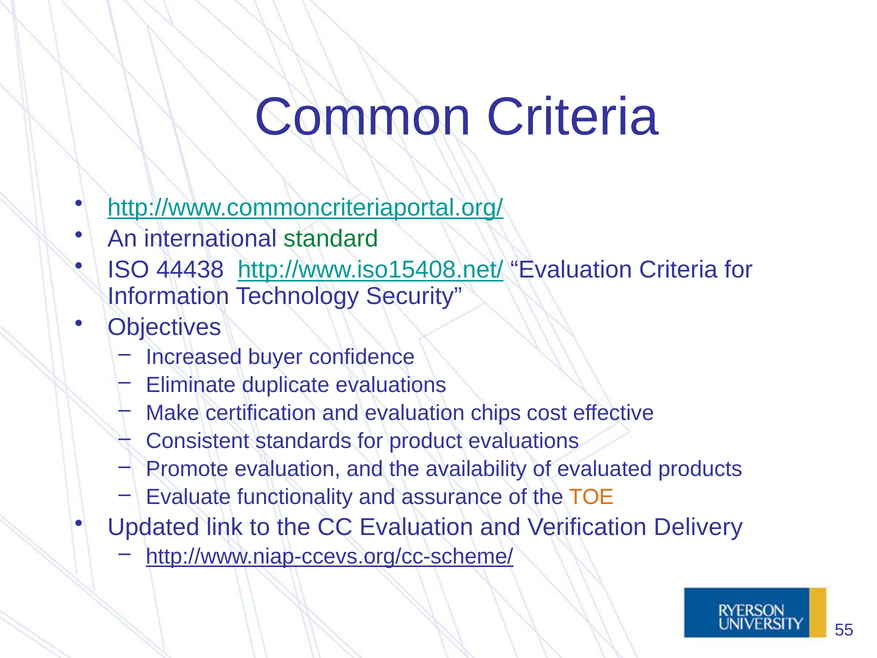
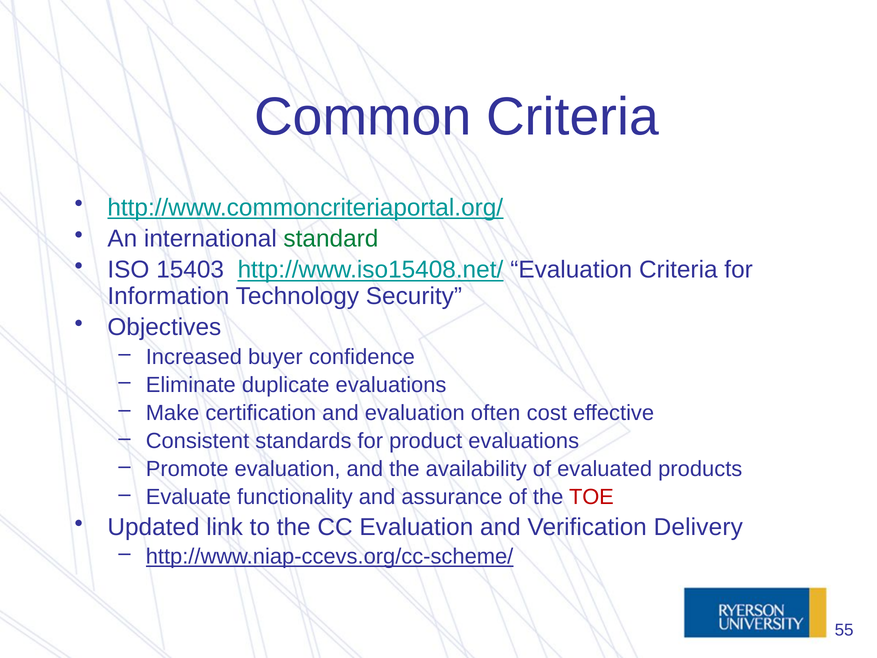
44438: 44438 -> 15403
chips: chips -> often
TOE colour: orange -> red
